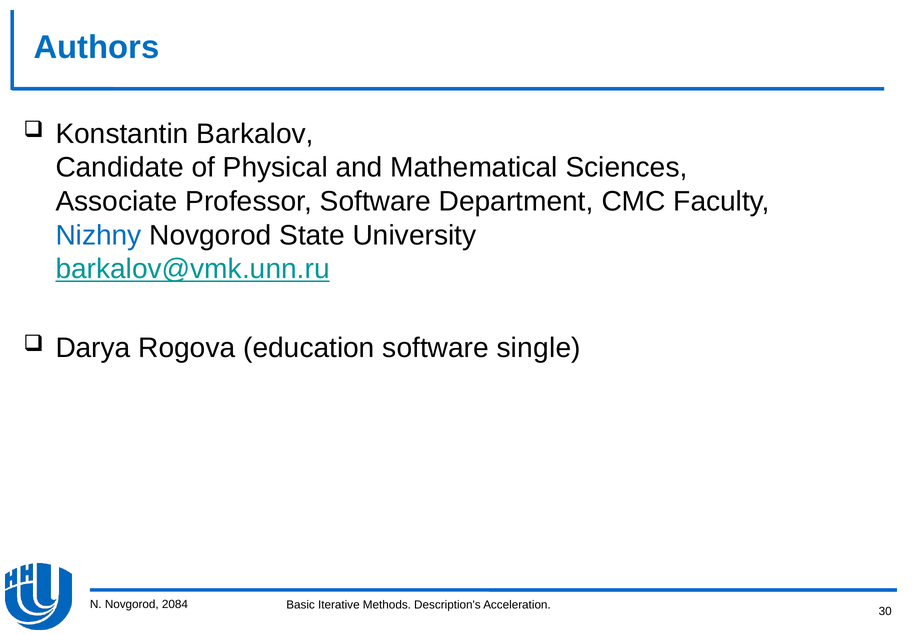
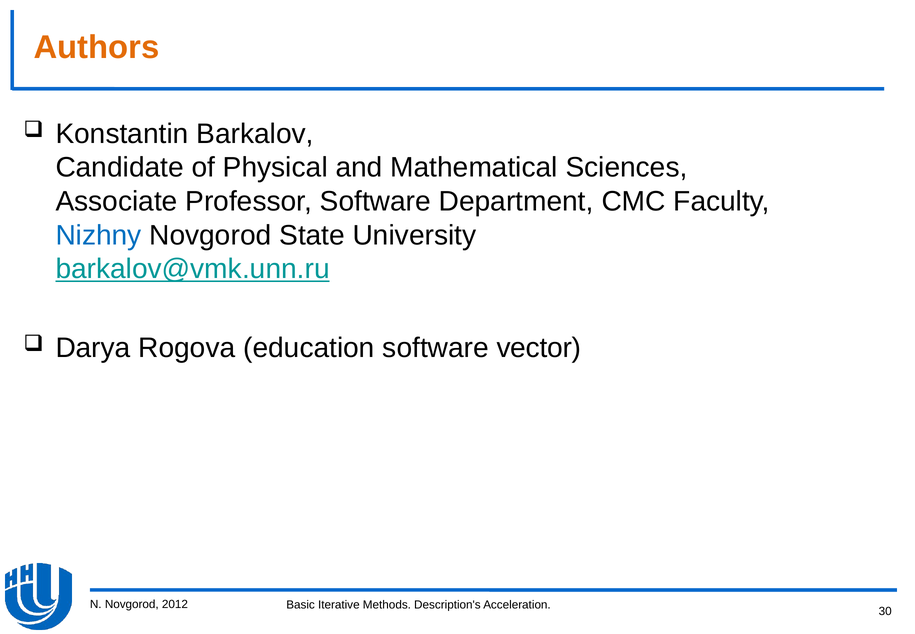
Authors colour: blue -> orange
single: single -> vector
2084: 2084 -> 2012
